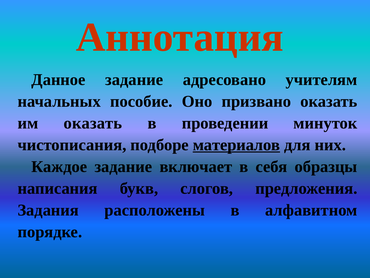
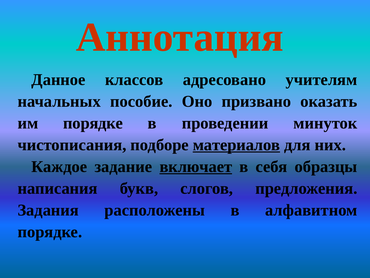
Данное задание: задание -> классов
им оказать: оказать -> порядке
включает underline: none -> present
